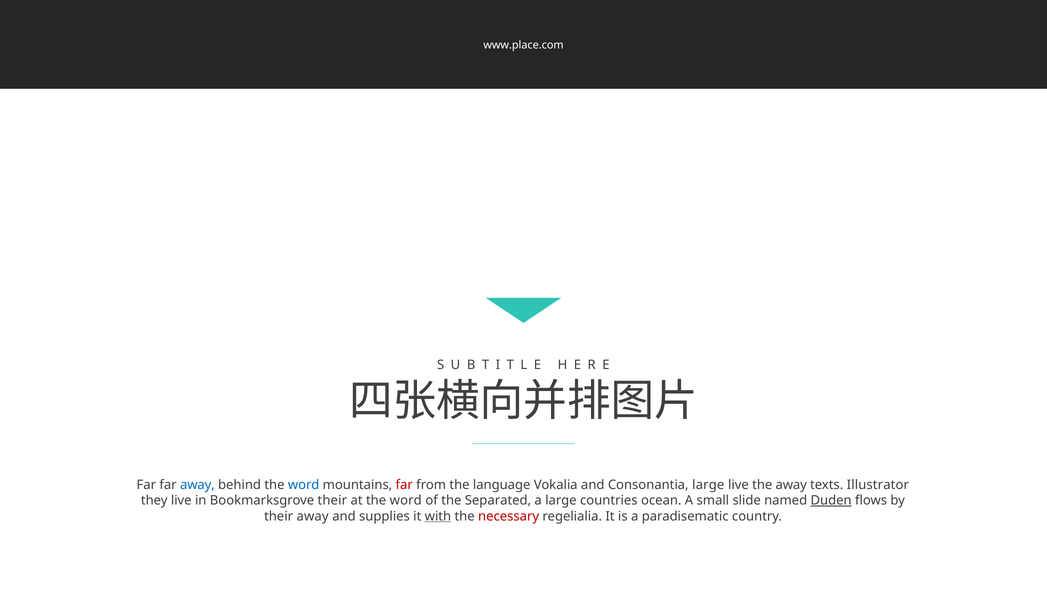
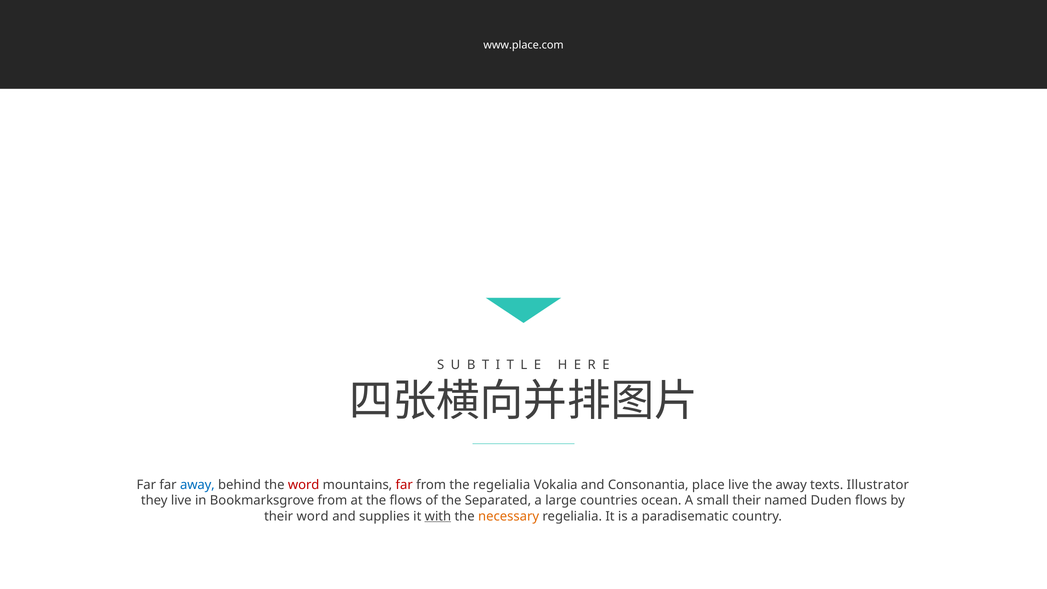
word at (304, 485) colour: blue -> red
the language: language -> regelialia
Consonantia large: large -> place
Bookmarksgrove their: their -> from
at the word: word -> flows
small slide: slide -> their
Duden underline: present -> none
their away: away -> word
necessary colour: red -> orange
